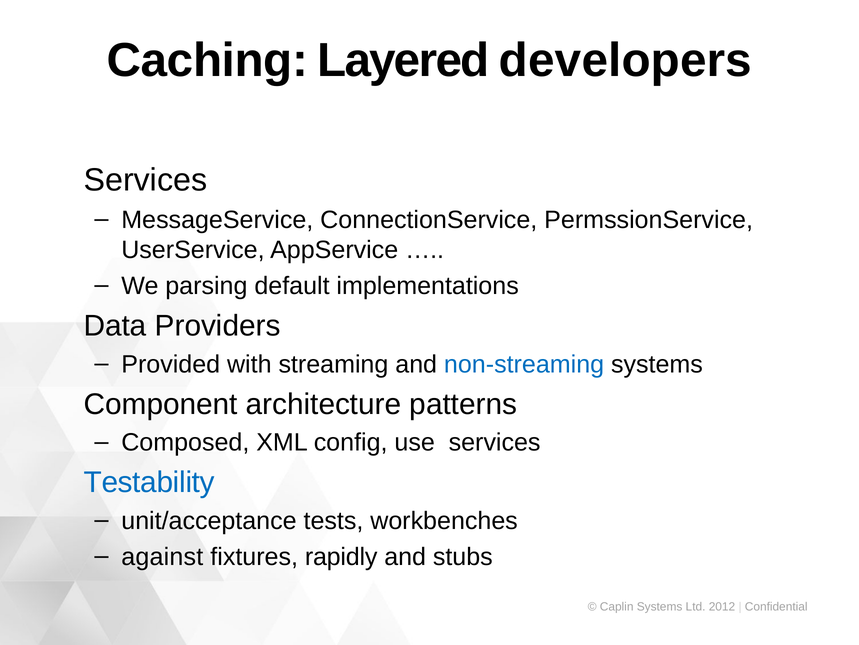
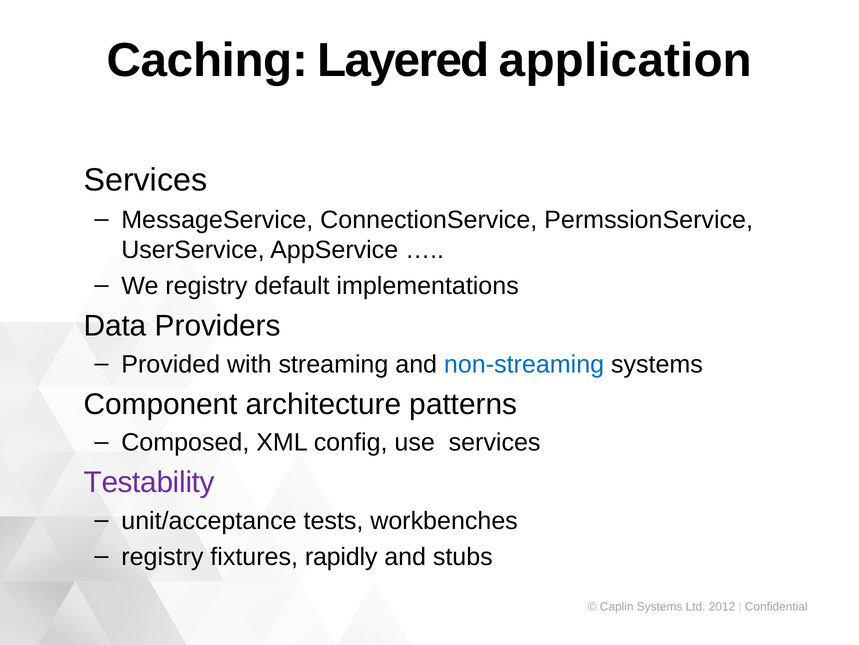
developers: developers -> application
We parsing: parsing -> registry
Testability colour: blue -> purple
against at (162, 556): against -> registry
